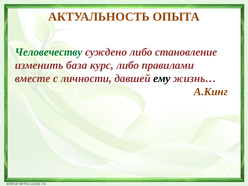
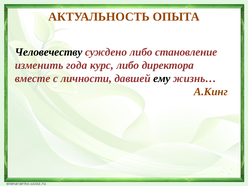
Человечеству colour: green -> black
база: база -> года
правилами: правилами -> директора
